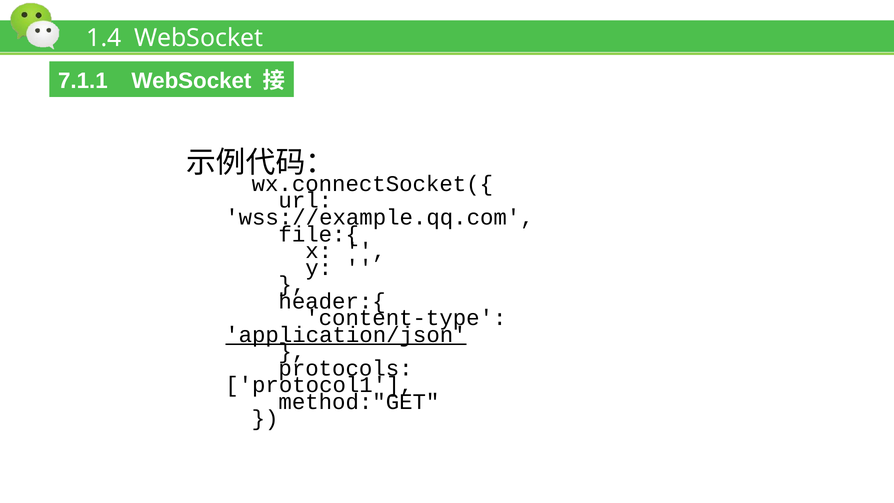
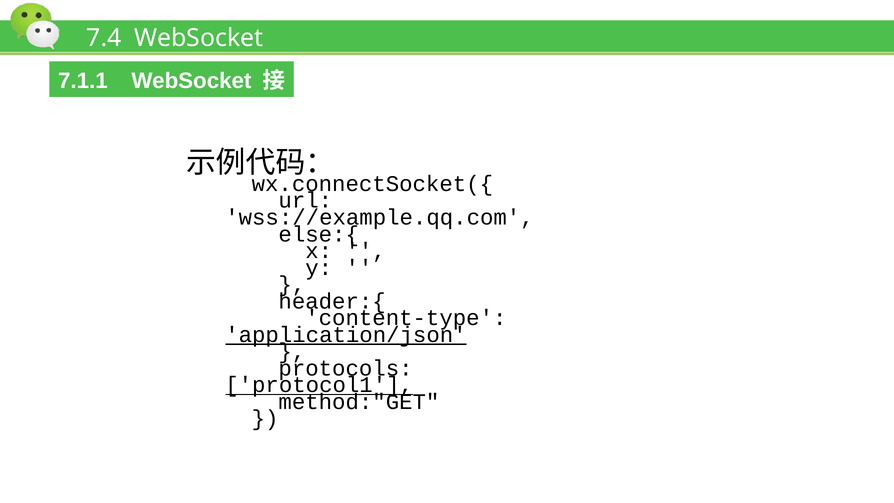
1.4: 1.4 -> 7.4
file:{: file:{ -> else:{
protocol1 underline: none -> present
